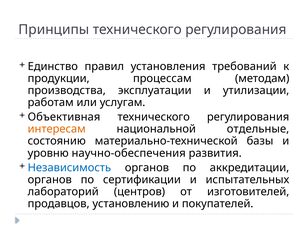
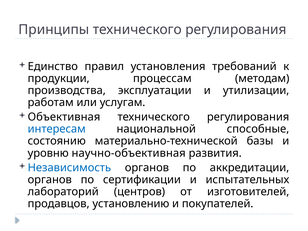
интересам colour: orange -> blue
отдельные: отдельные -> способные
научно-обеспечения: научно-обеспечения -> научно-объективная
